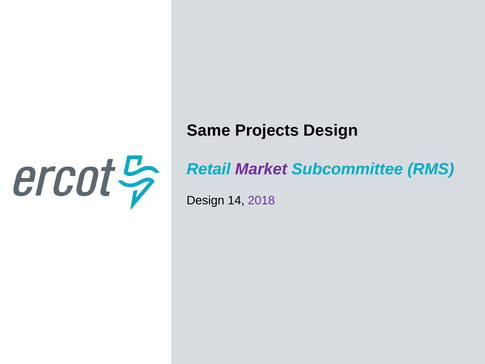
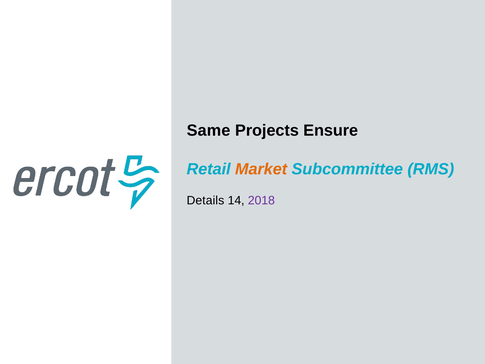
Projects Design: Design -> Ensure
Market colour: purple -> orange
Design at (205, 200): Design -> Details
